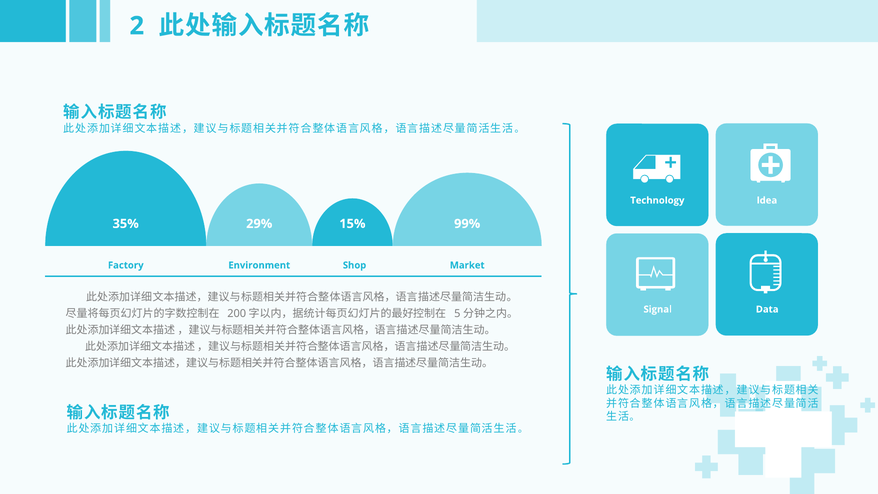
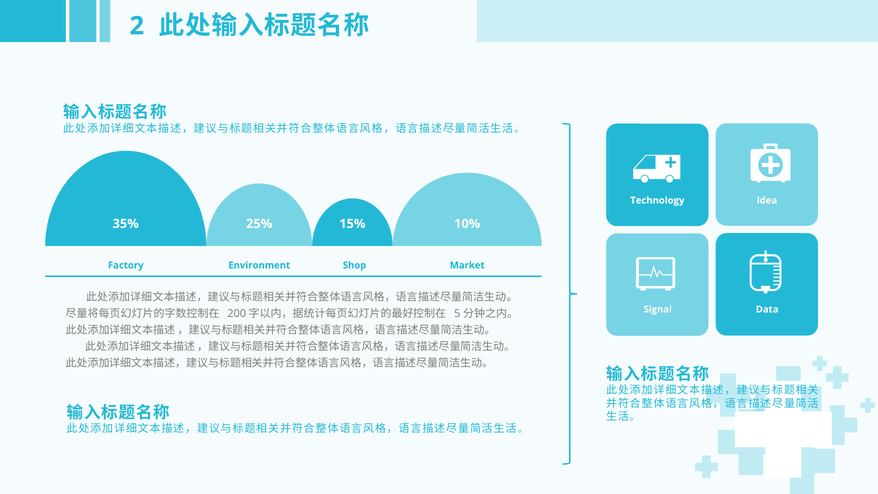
29%: 29% -> 25%
99%: 99% -> 10%
